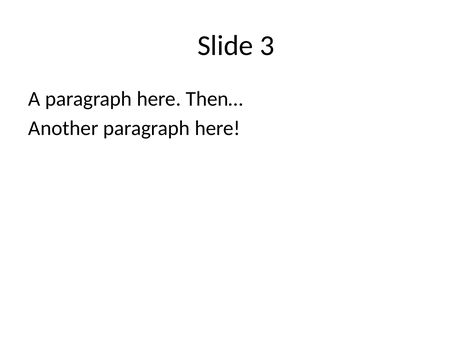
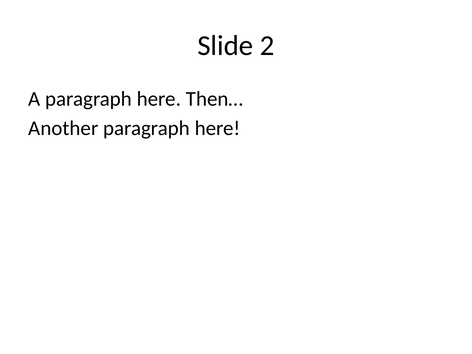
3: 3 -> 2
